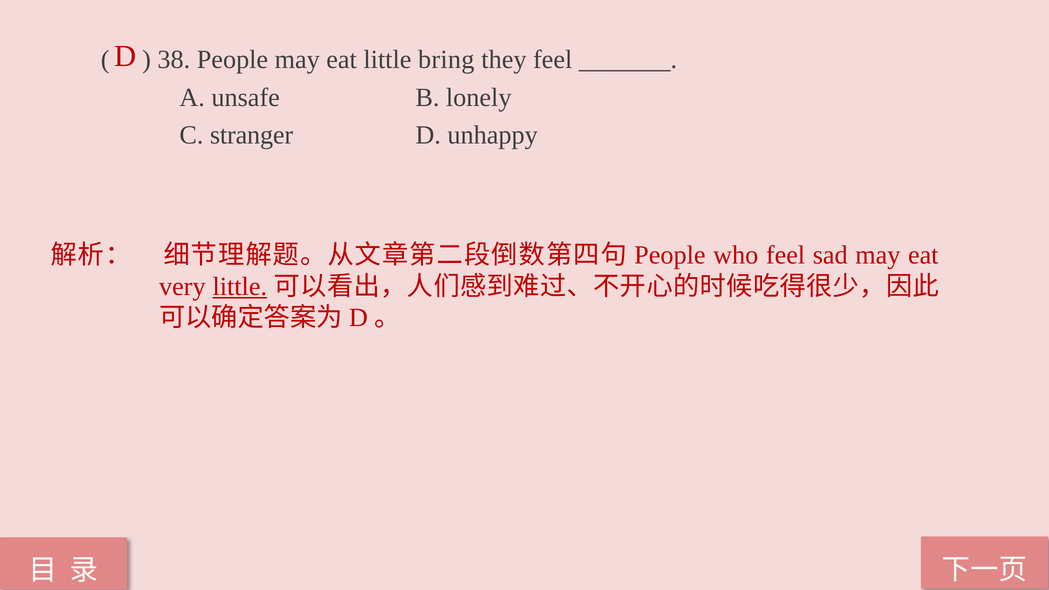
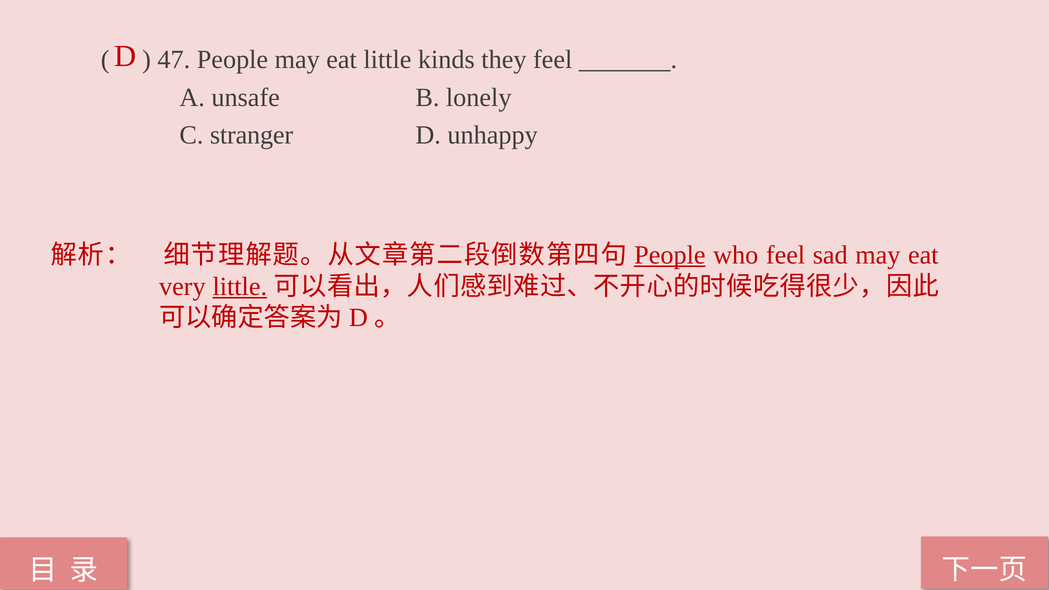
38: 38 -> 47
bring: bring -> kinds
People at (670, 255) underline: none -> present
